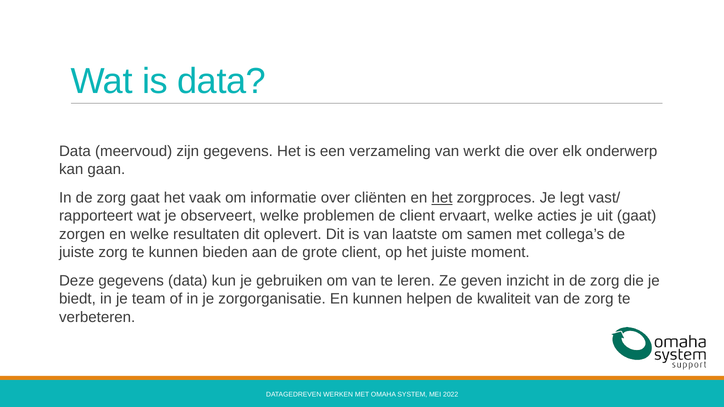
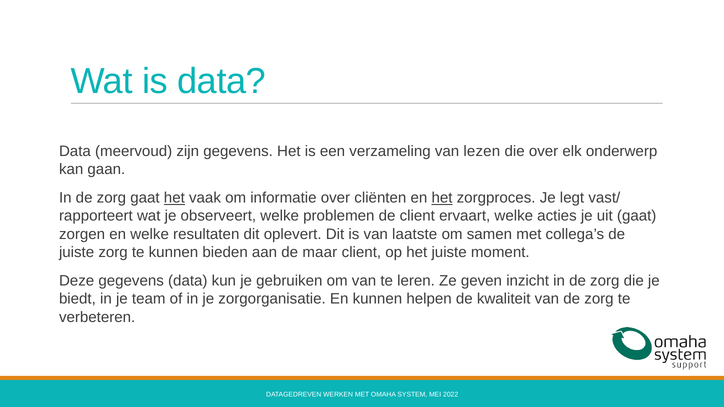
werkt: werkt -> lezen
het at (174, 198) underline: none -> present
grote: grote -> maar
